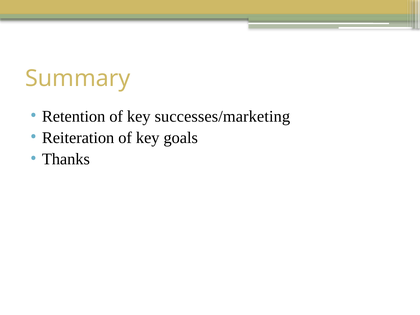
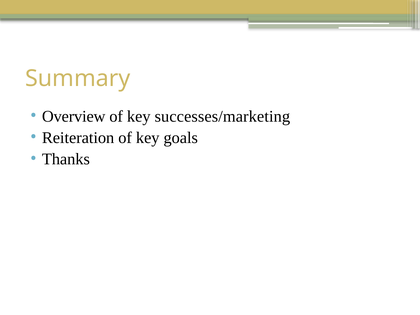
Retention: Retention -> Overview
